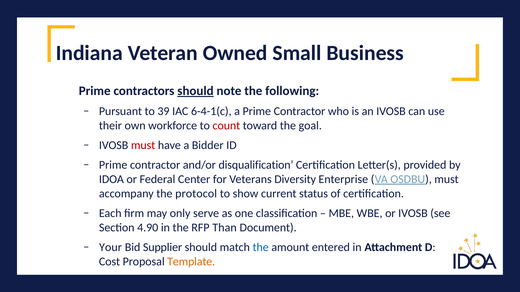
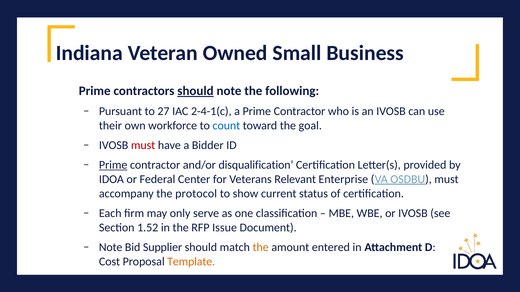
39: 39 -> 27
6-4-1(c: 6-4-1(c -> 2-4-1(c
count colour: red -> blue
Prime at (113, 165) underline: none -> present
Diversity: Diversity -> Relevant
4.90: 4.90 -> 1.52
Than: Than -> Issue
Your at (111, 248): Your -> Note
the at (261, 248) colour: blue -> orange
